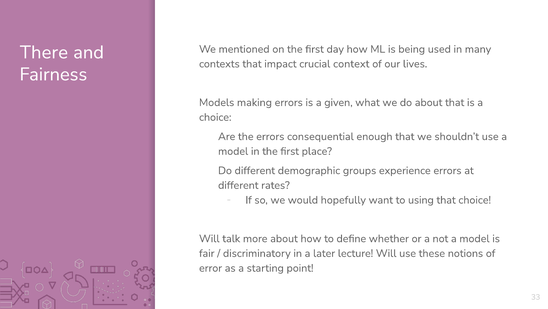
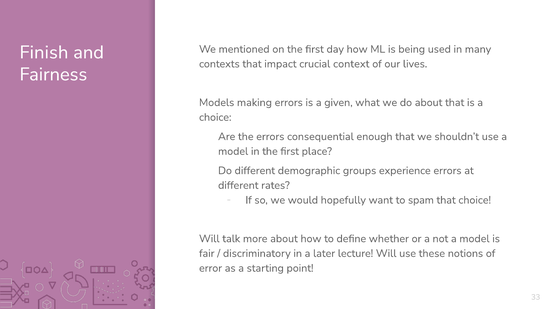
There: There -> Finish
using: using -> spam
